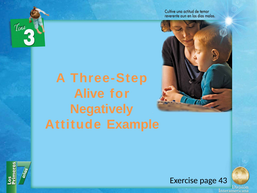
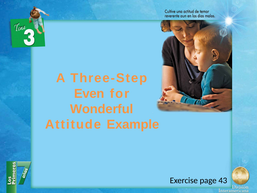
Alive: Alive -> Even
Negatively: Negatively -> Wonderful
